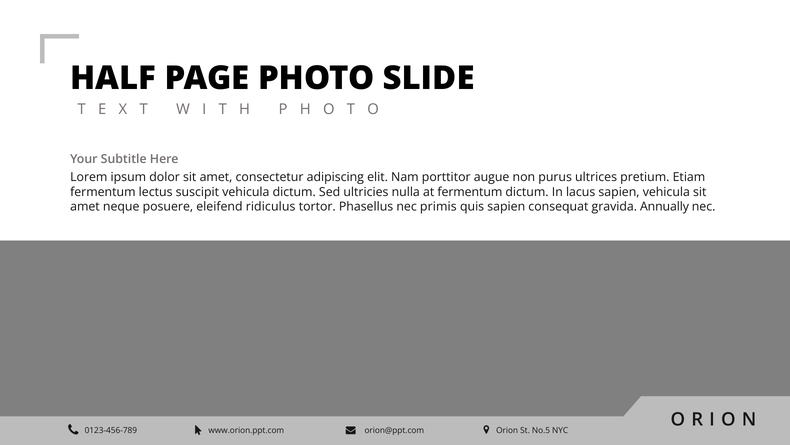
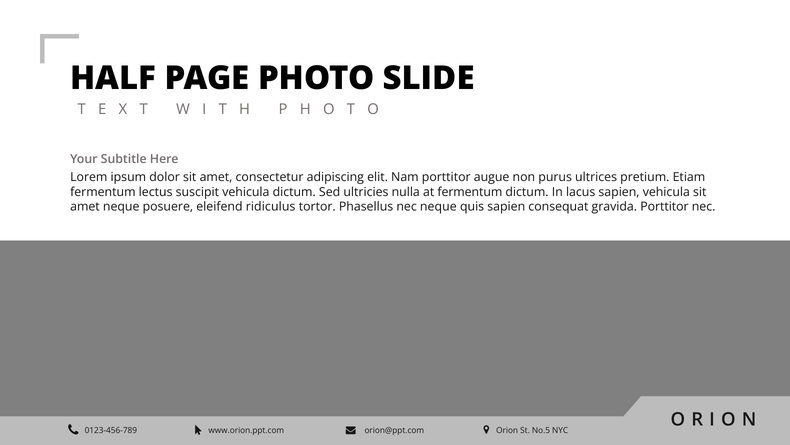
nec primis: primis -> neque
gravida Annually: Annually -> Porttitor
